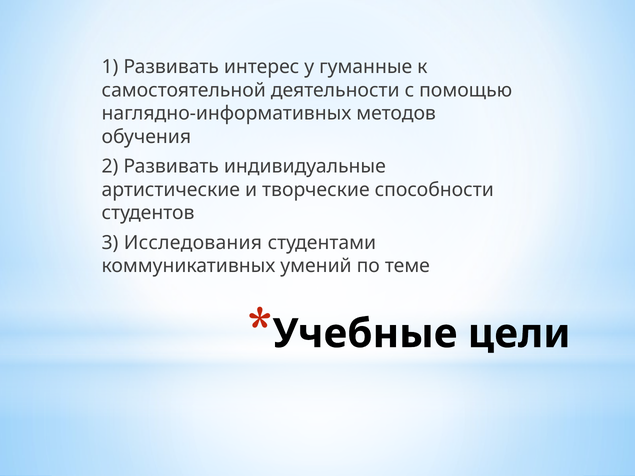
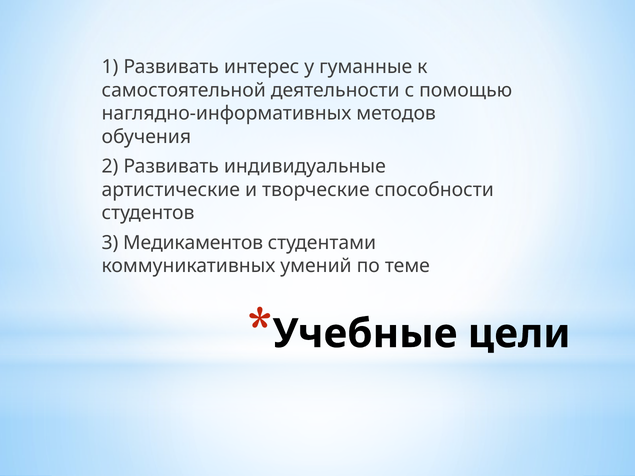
Исследования: Исследования -> Медикаментов
